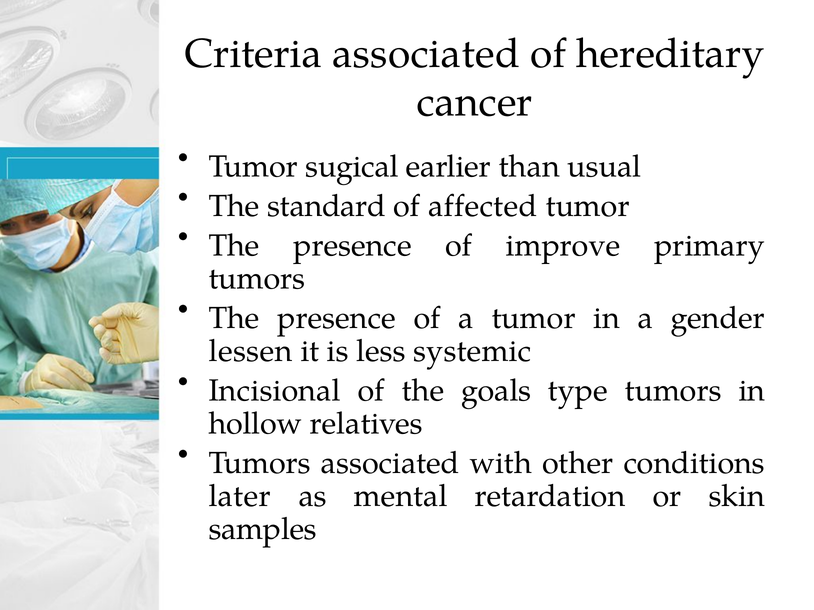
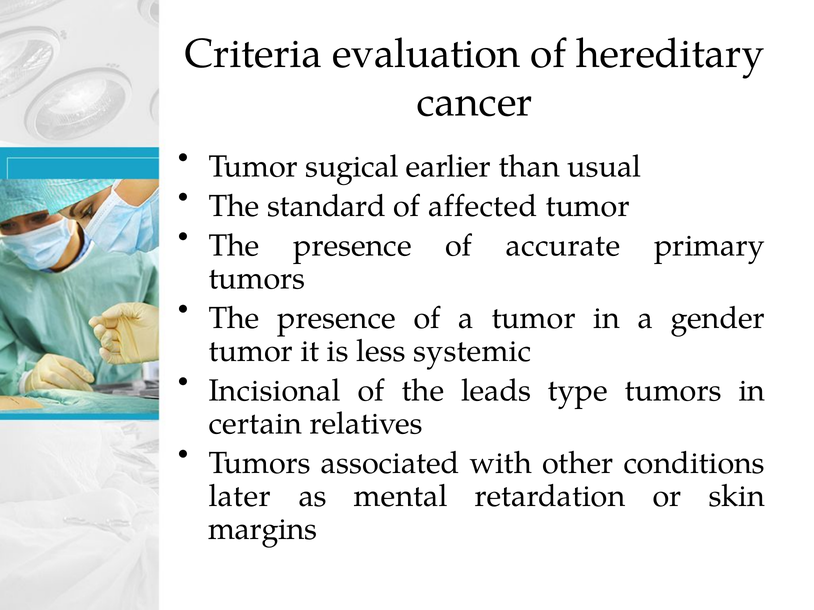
Criteria associated: associated -> evaluation
improve: improve -> accurate
lessen at (251, 352): lessen -> tumor
goals: goals -> leads
hollow: hollow -> certain
samples: samples -> margins
